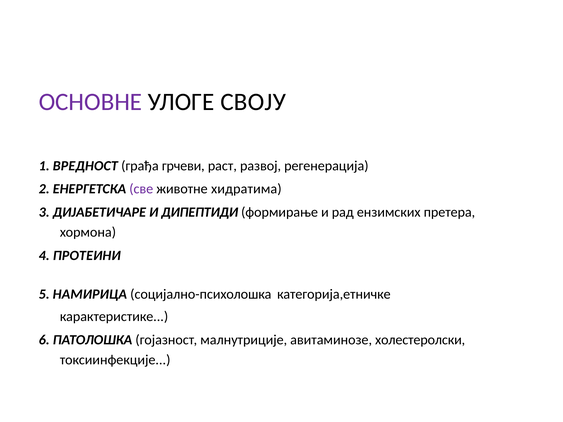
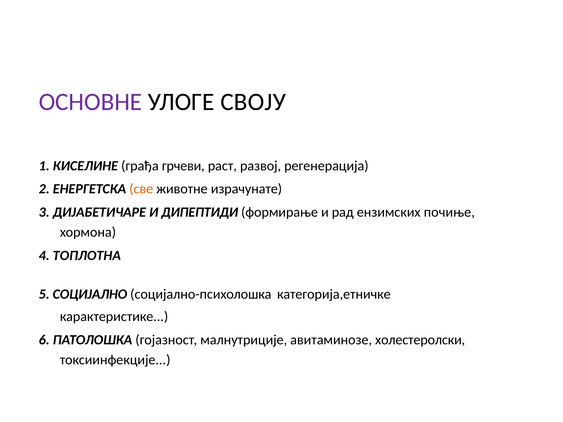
ВРЕДНОСТ: ВРЕДНОСТ -> КИСЕЛИНЕ
све colour: purple -> orange
хидратима: хидратима -> израчунате
претера: претера -> почиње
ПРОТЕИНИ: ПРОТЕИНИ -> ТОПЛОТНА
НАМИРИЦА: НАМИРИЦА -> СОЦИЈАЛНО
